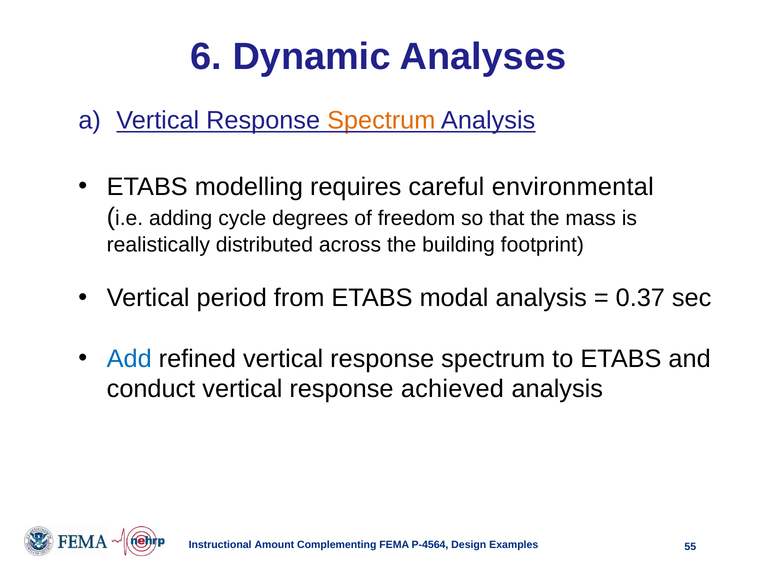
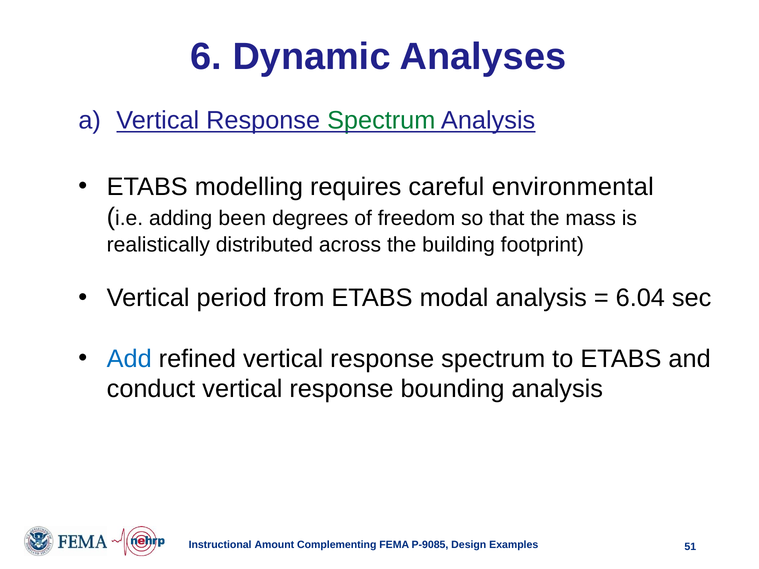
Spectrum at (381, 121) colour: orange -> green
cycle: cycle -> been
0.37: 0.37 -> 6.04
achieved: achieved -> bounding
P-4564: P-4564 -> P-9085
55: 55 -> 51
